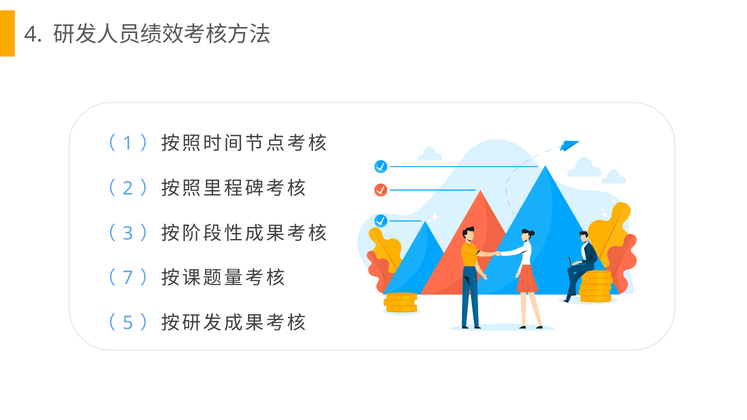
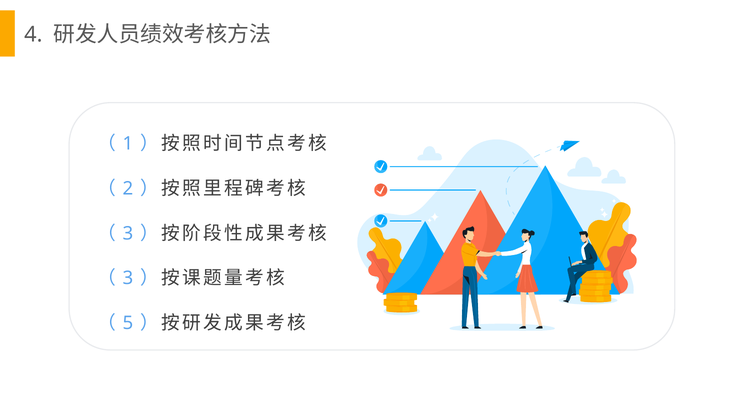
7 at (128, 278): 7 -> 3
